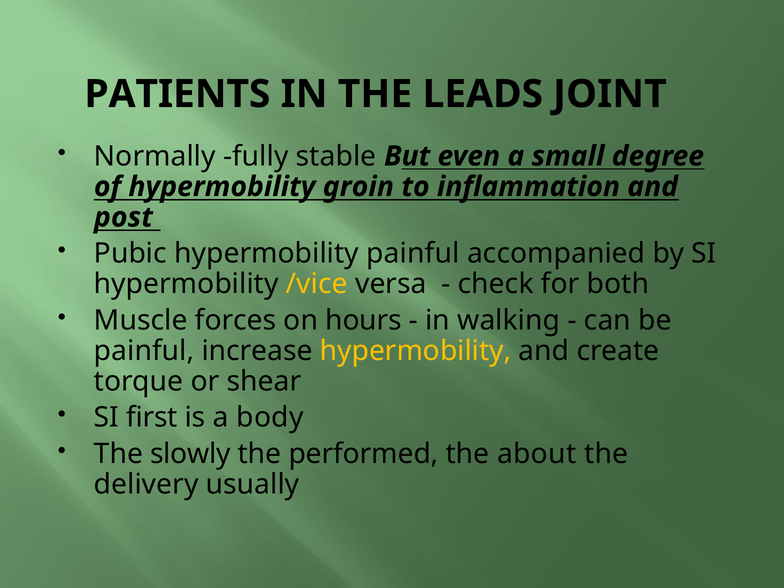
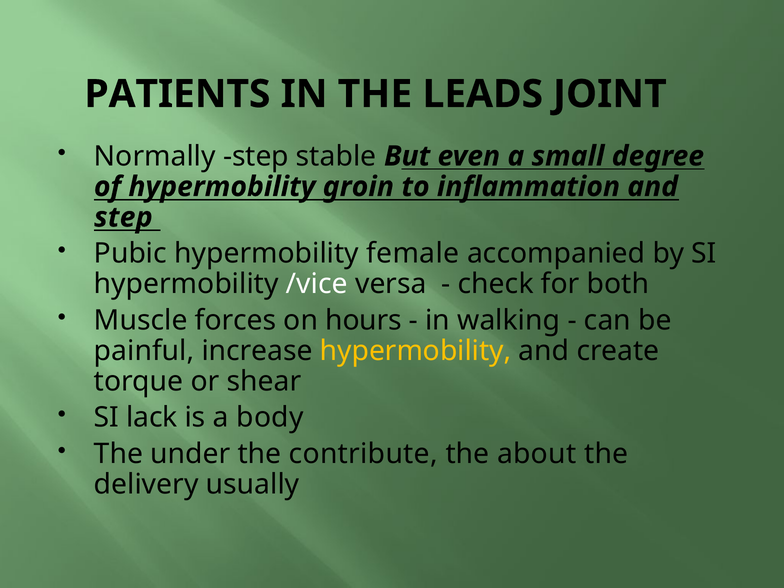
Normally fully: fully -> step
post at (123, 217): post -> step
hypermobility painful: painful -> female
/vice colour: yellow -> white
first: first -> lack
slowly: slowly -> under
performed: performed -> contribute
